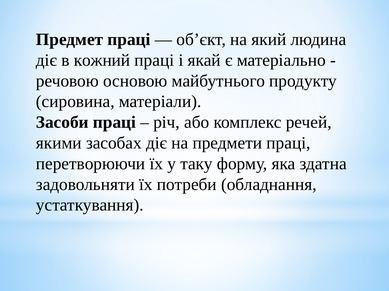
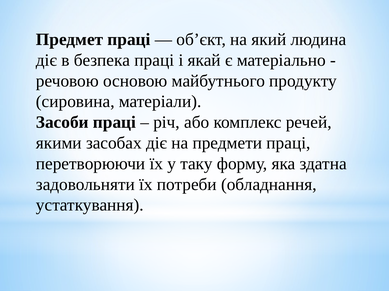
кожний: кожний -> безпека
